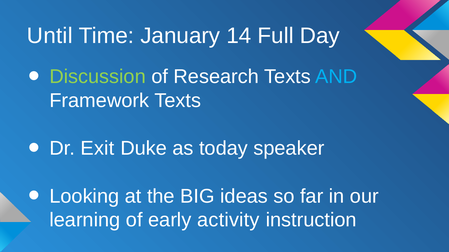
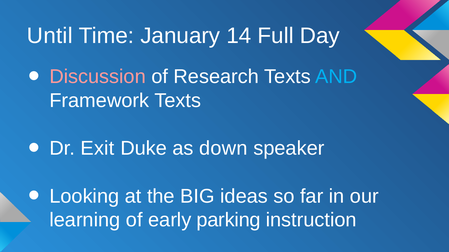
Discussion colour: light green -> pink
today: today -> down
activity: activity -> parking
